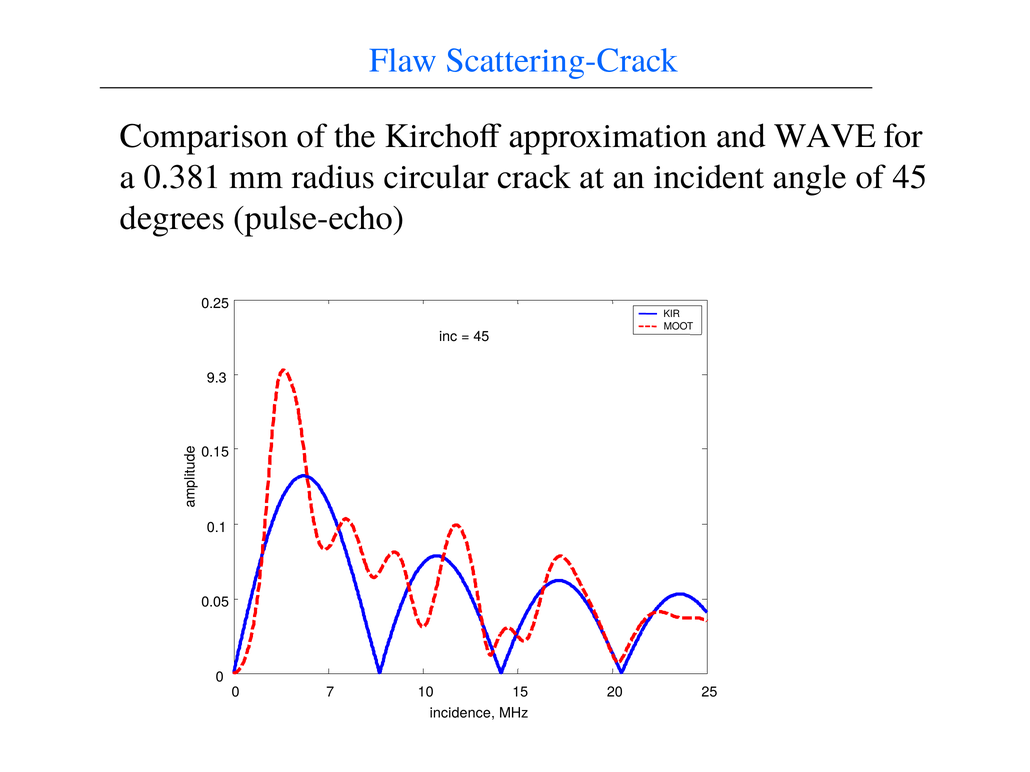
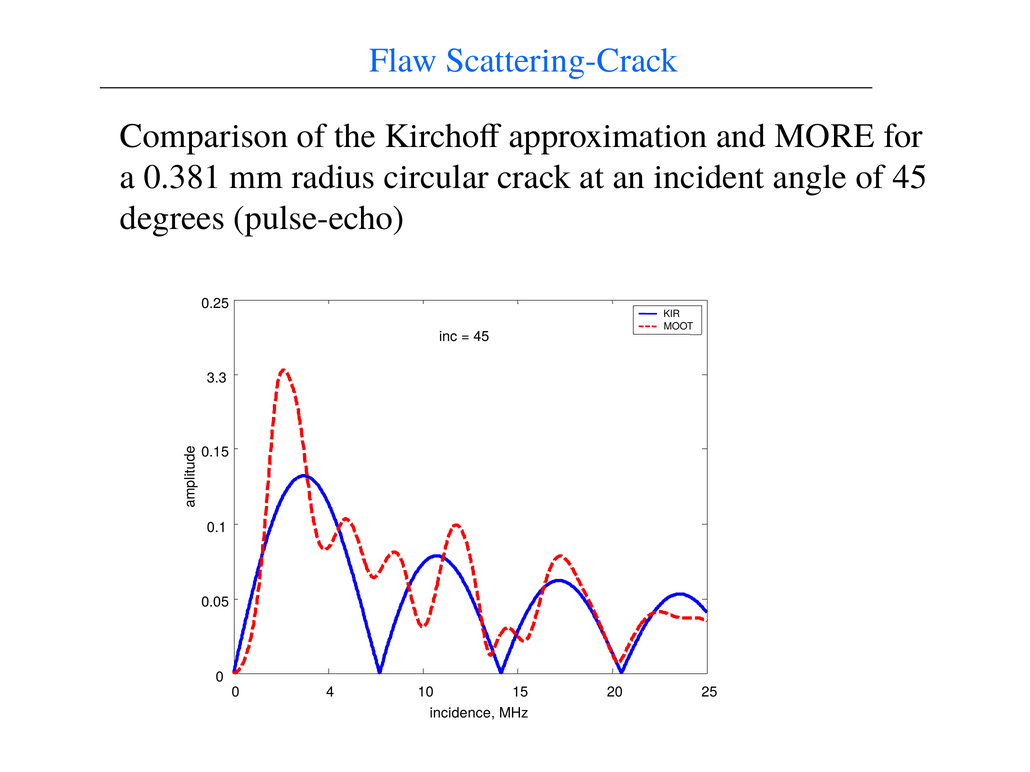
WAVE: WAVE -> MORE
9.3: 9.3 -> 3.3
7: 7 -> 4
